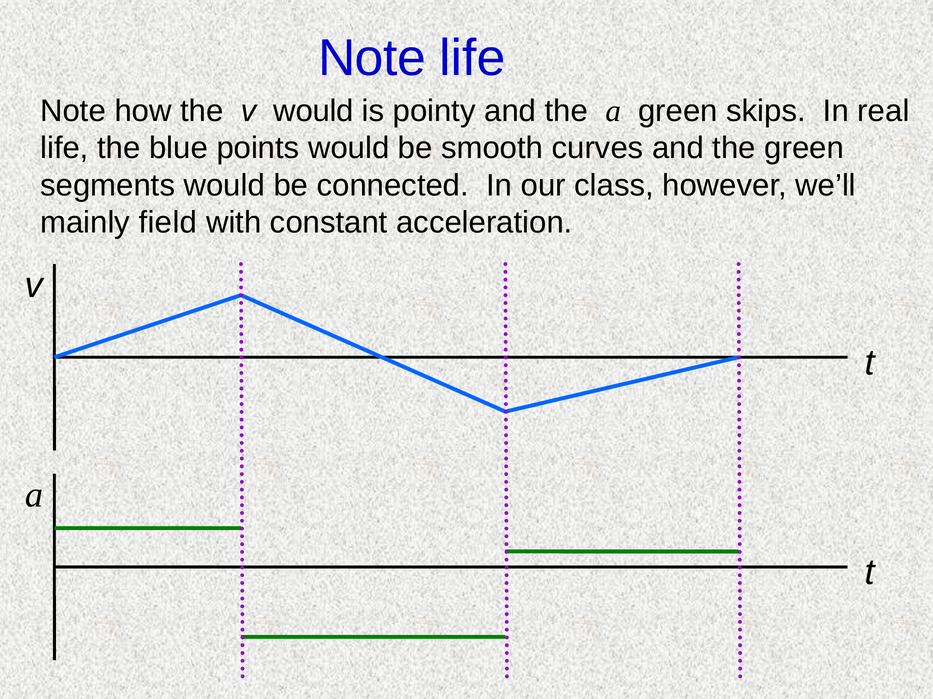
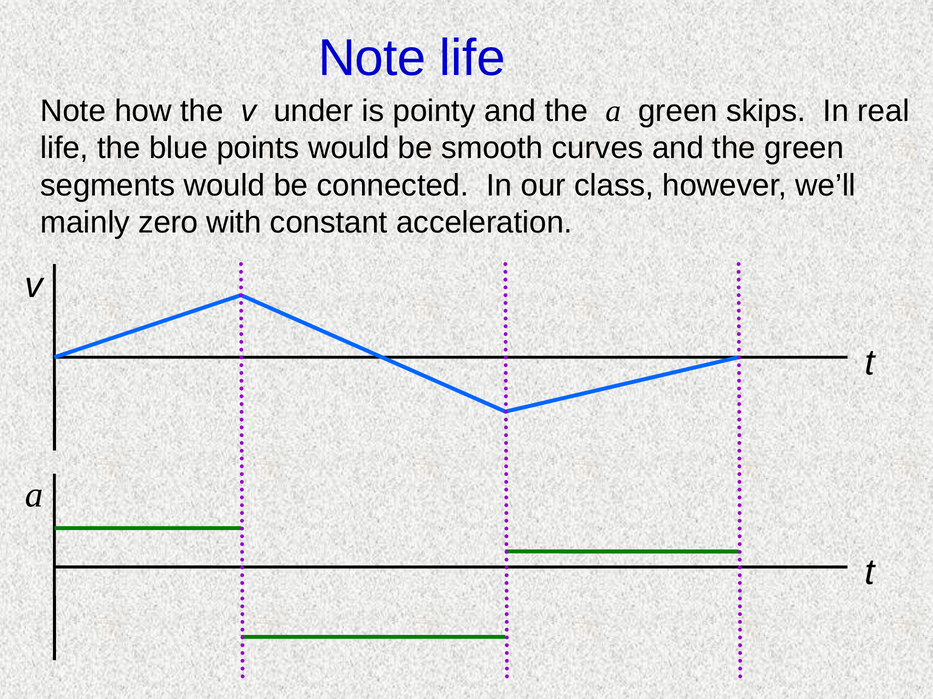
v would: would -> under
field: field -> zero
